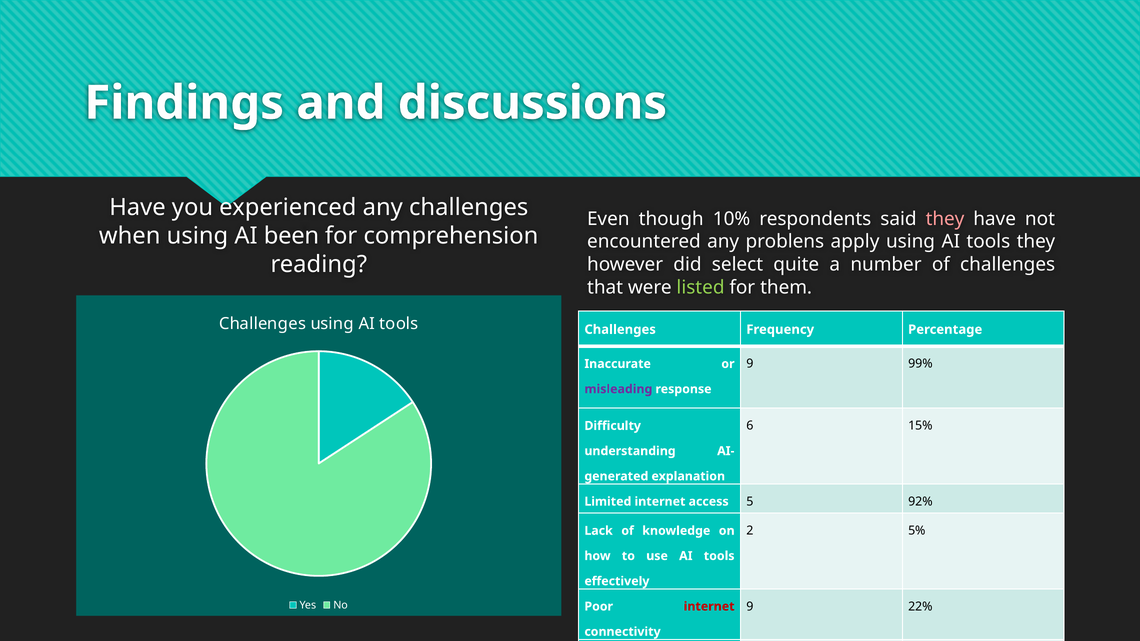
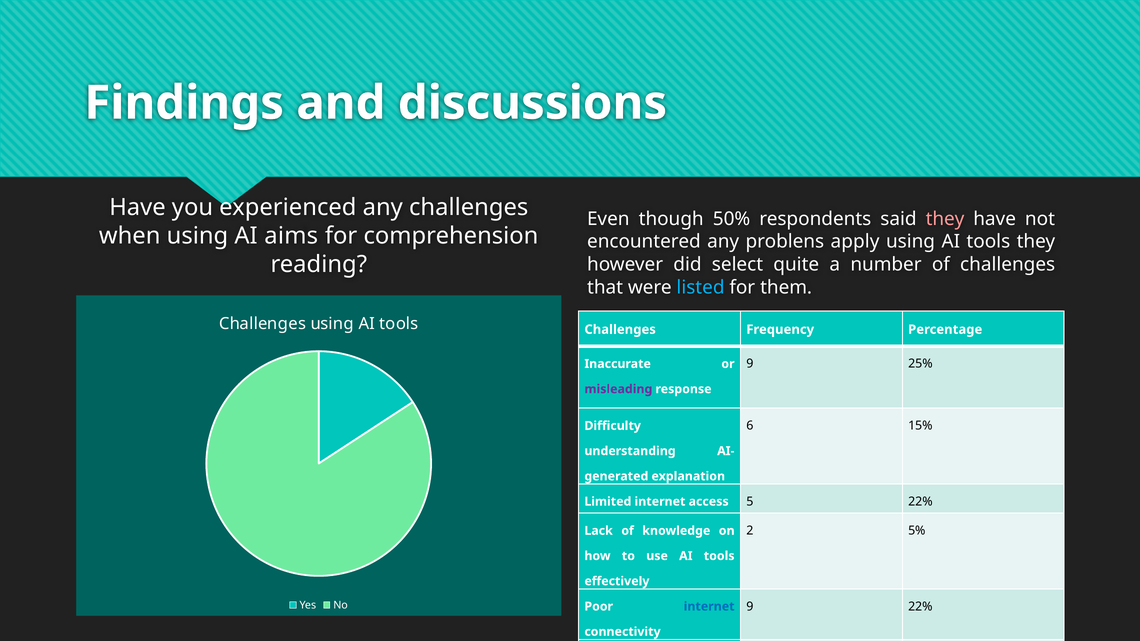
10%: 10% -> 50%
been: been -> aims
listed colour: light green -> light blue
99%: 99% -> 25%
5 92%: 92% -> 22%
internet at (709, 607) colour: red -> blue
